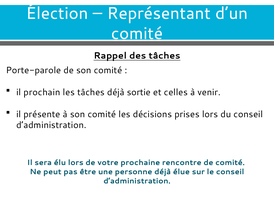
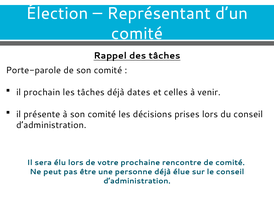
sortie: sortie -> dates
